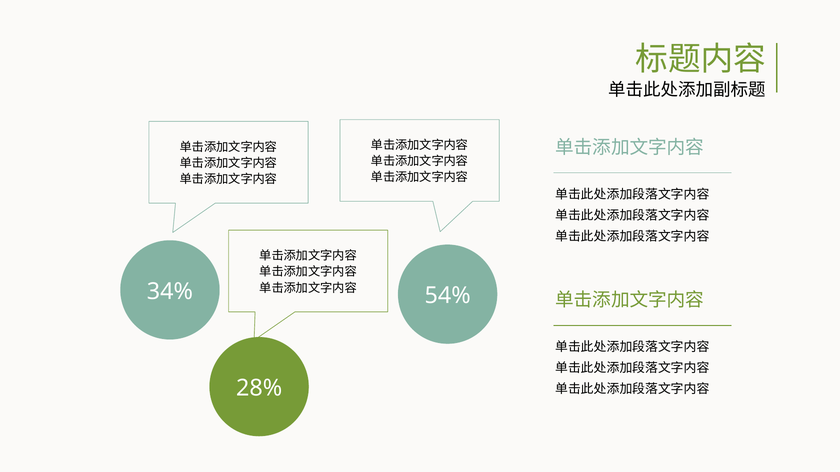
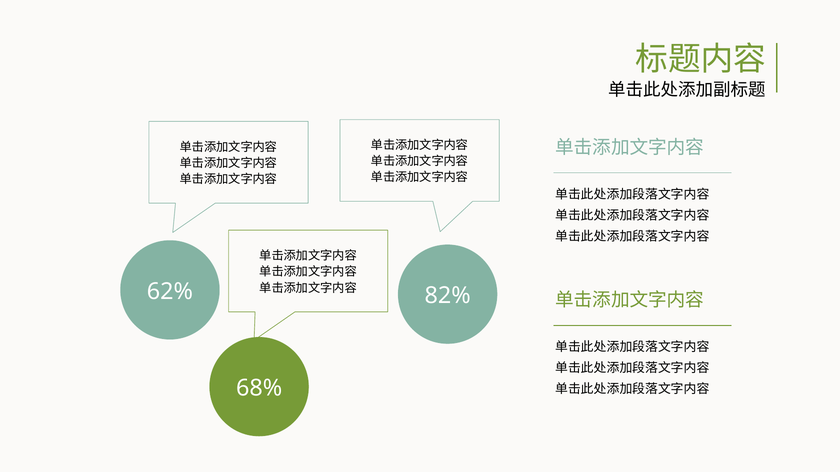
54%: 54% -> 82%
34%: 34% -> 62%
28%: 28% -> 68%
